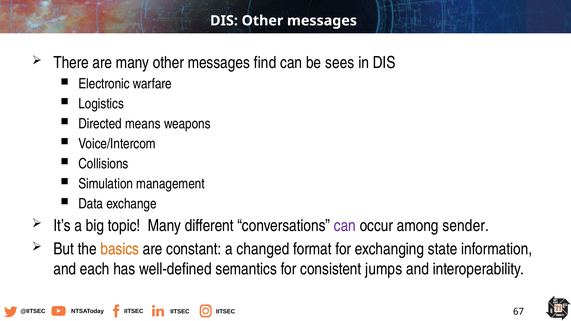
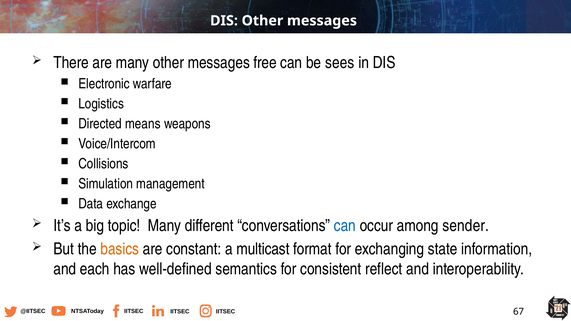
find: find -> free
can at (345, 226) colour: purple -> blue
changed: changed -> multicast
jumps: jumps -> reflect
